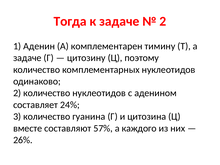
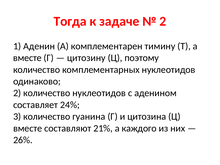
задаче at (27, 58): задаче -> вместе
57%: 57% -> 21%
